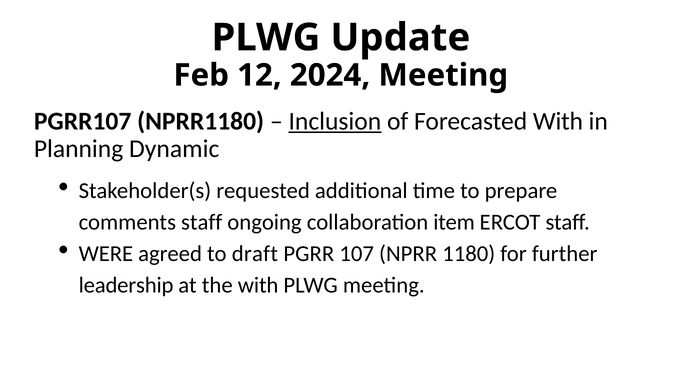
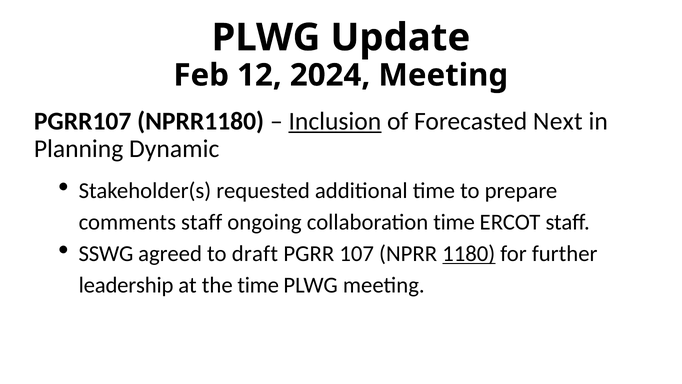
Forecasted With: With -> Next
collaboration item: item -> time
WERE: WERE -> SSWG
1180 underline: none -> present
the with: with -> time
